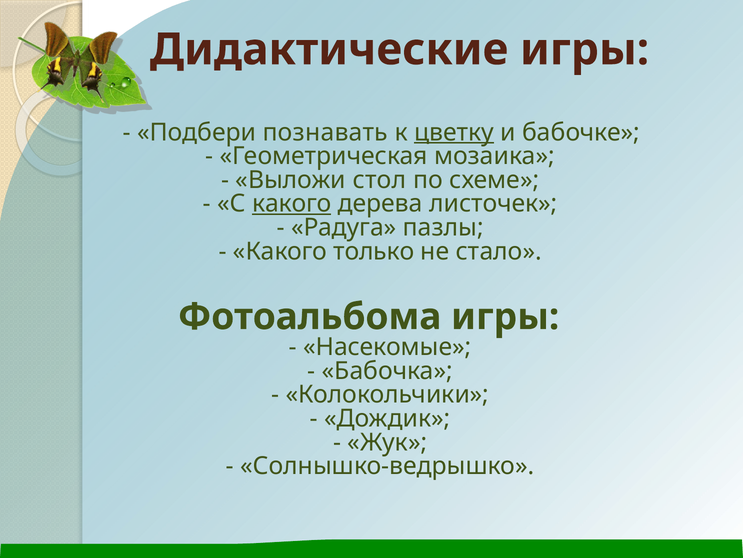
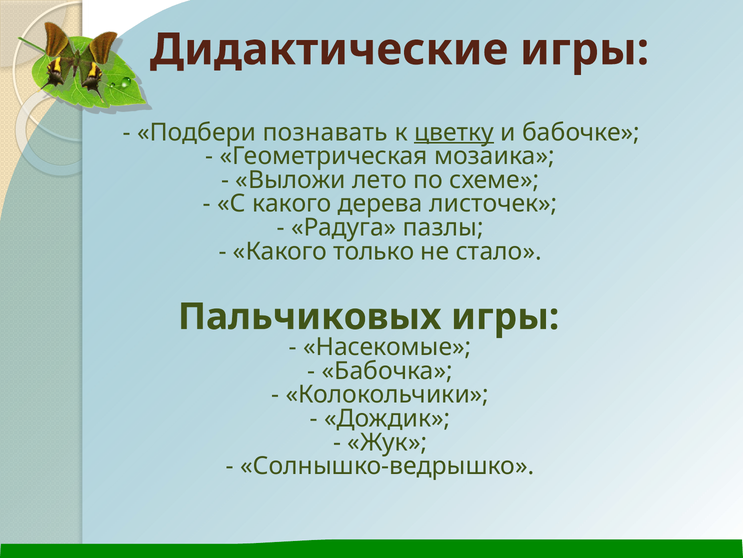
стол: стол -> лето
какого at (292, 203) underline: present -> none
Фотоальбома: Фотоальбома -> Пальчиковых
